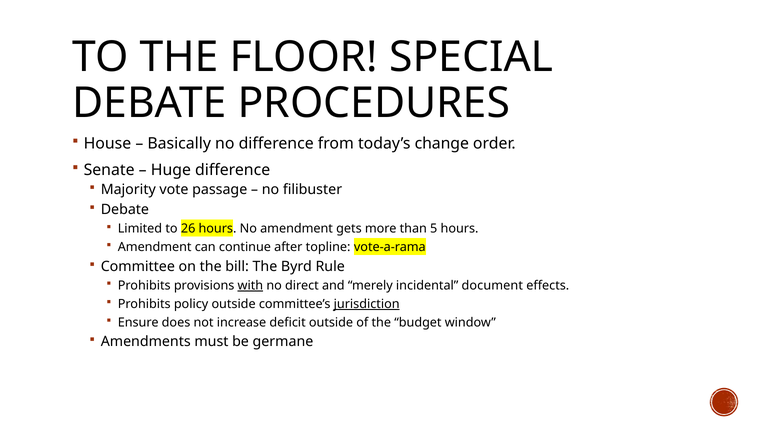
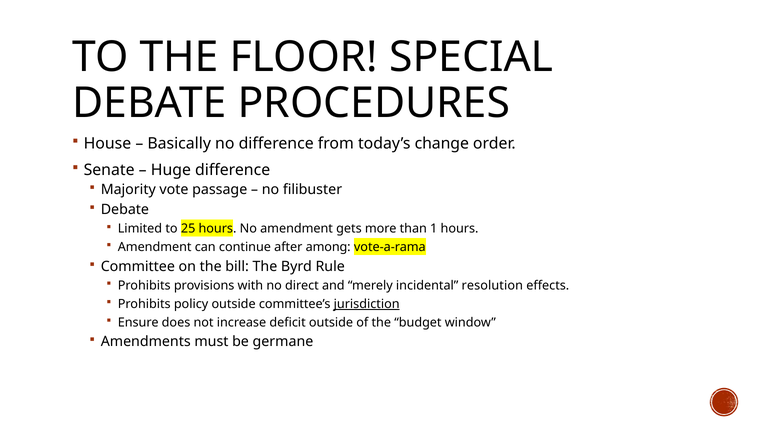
26: 26 -> 25
5: 5 -> 1
topline: topline -> among
with underline: present -> none
document: document -> resolution
